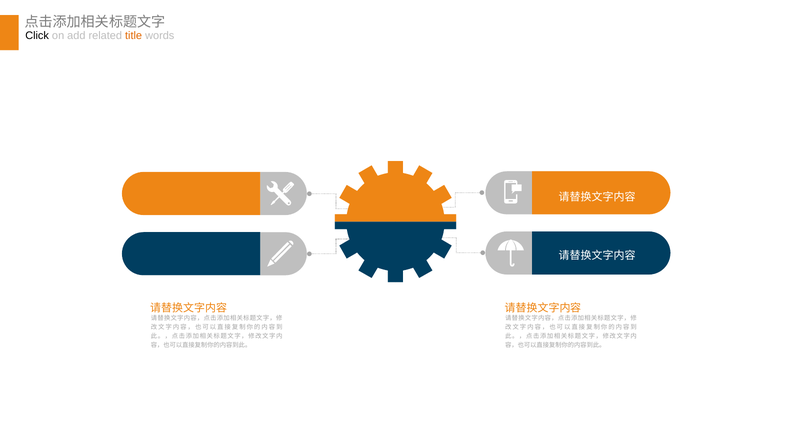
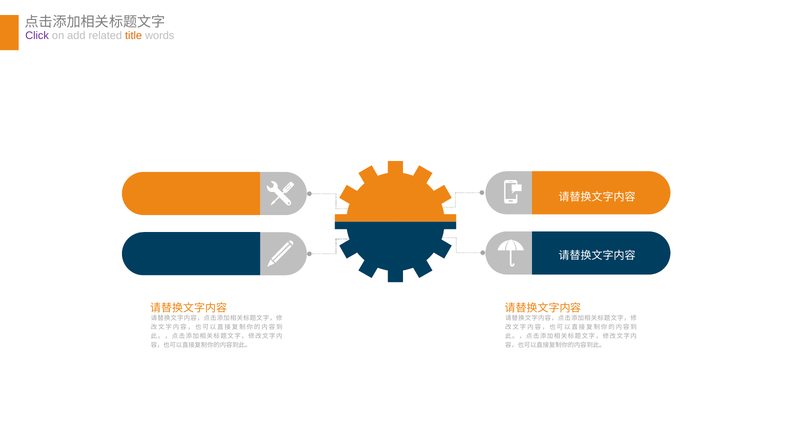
Click colour: black -> purple
